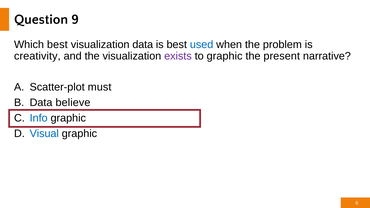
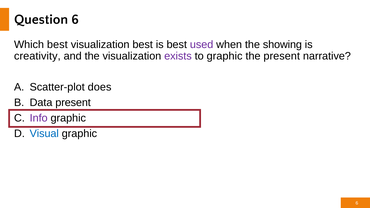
Question 9: 9 -> 6
visualization data: data -> best
used colour: blue -> purple
problem: problem -> showing
must: must -> does
Data believe: believe -> present
Info colour: blue -> purple
